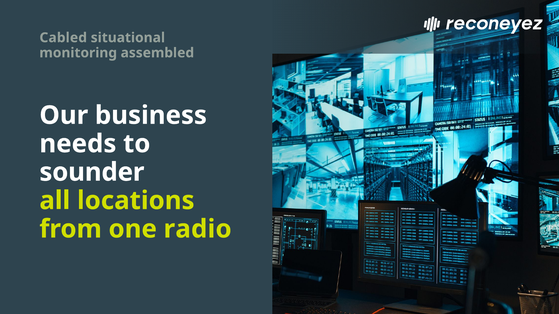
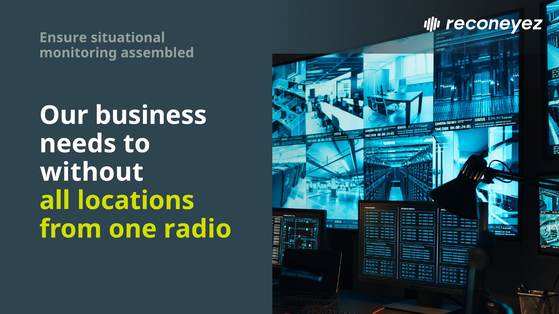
Cabled: Cabled -> Ensure
sounder: sounder -> without
